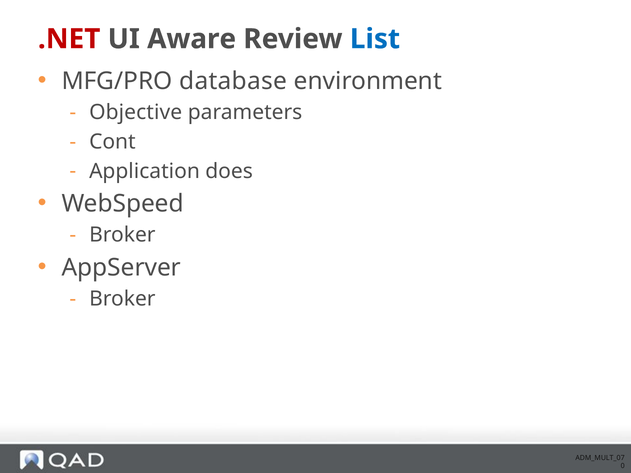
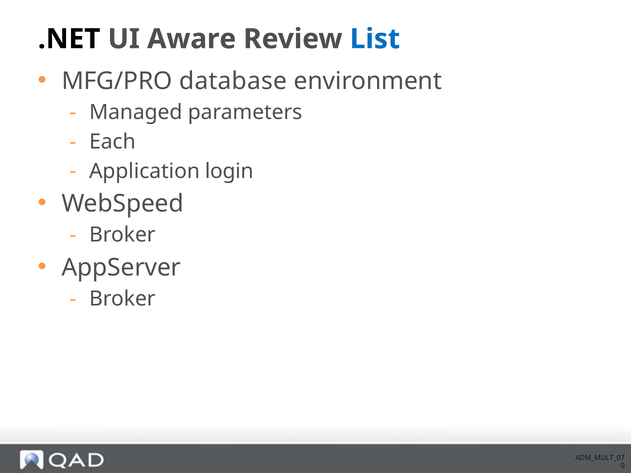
.NET colour: red -> black
Objective: Objective -> Managed
Cont: Cont -> Each
does: does -> login
